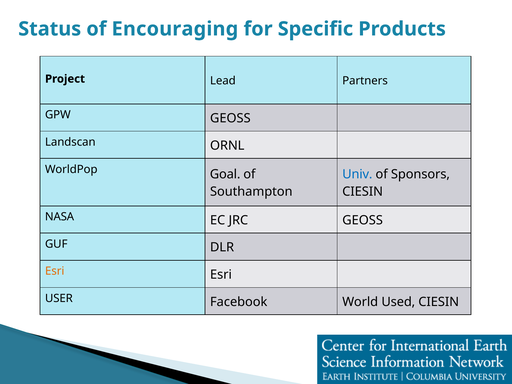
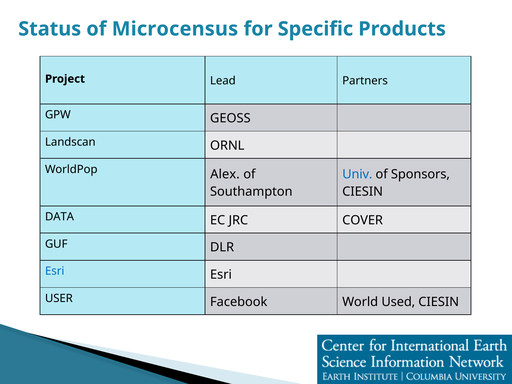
Encouraging: Encouraging -> Microcensus
Goal: Goal -> Alex
NASA: NASA -> DATA
JRC GEOSS: GEOSS -> COVER
Esri at (55, 271) colour: orange -> blue
